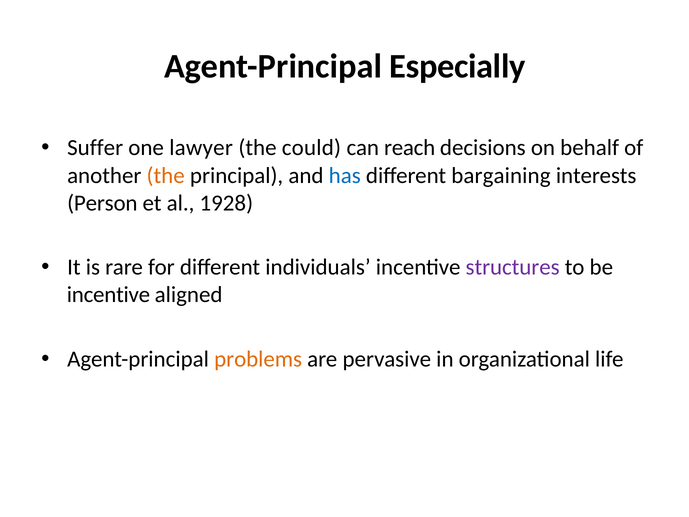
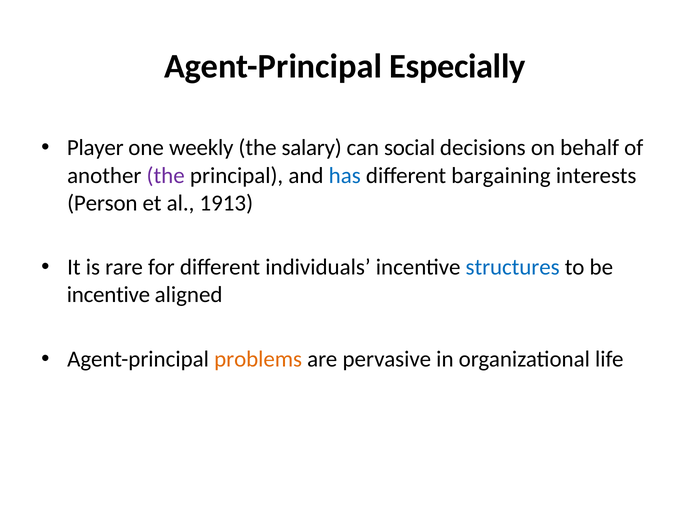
Suffer: Suffer -> Player
lawyer: lawyer -> weekly
could: could -> salary
reach: reach -> social
the at (166, 175) colour: orange -> purple
1928: 1928 -> 1913
structures colour: purple -> blue
